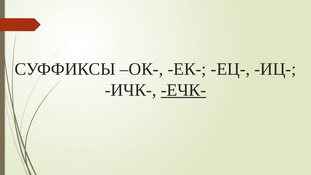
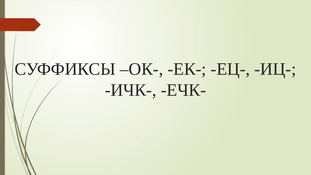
ЕЧК- underline: present -> none
